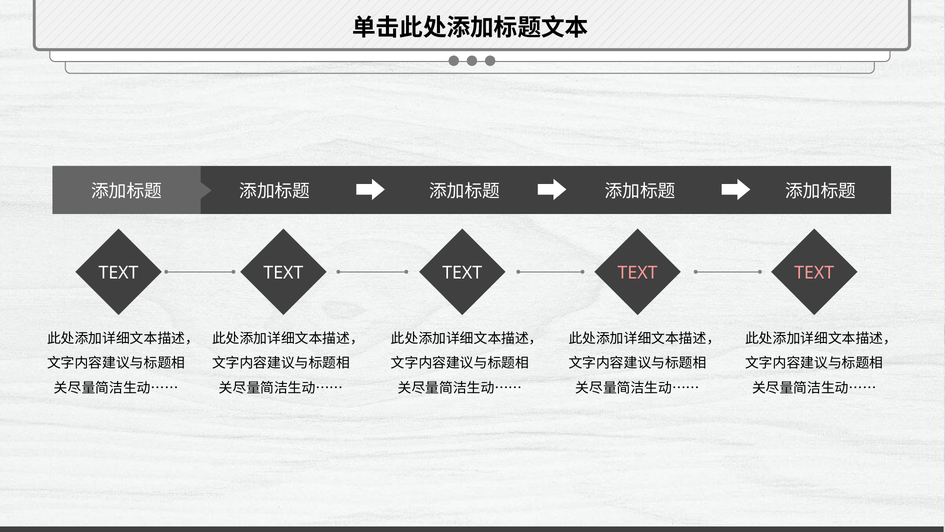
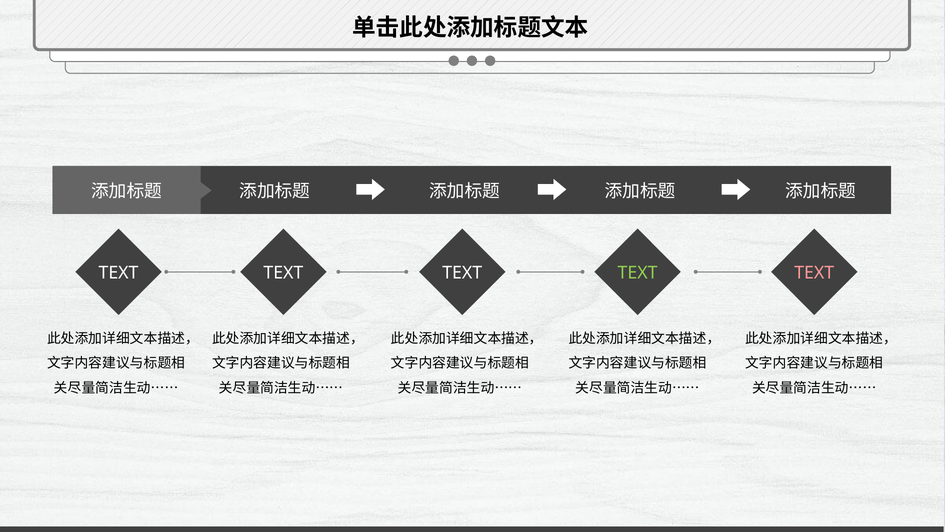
TEXT at (638, 273) colour: pink -> light green
